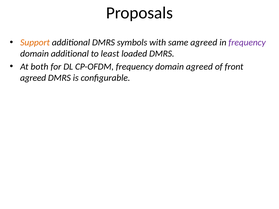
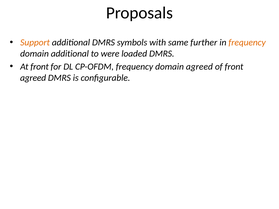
same agreed: agreed -> further
frequency at (247, 43) colour: purple -> orange
least: least -> were
At both: both -> front
